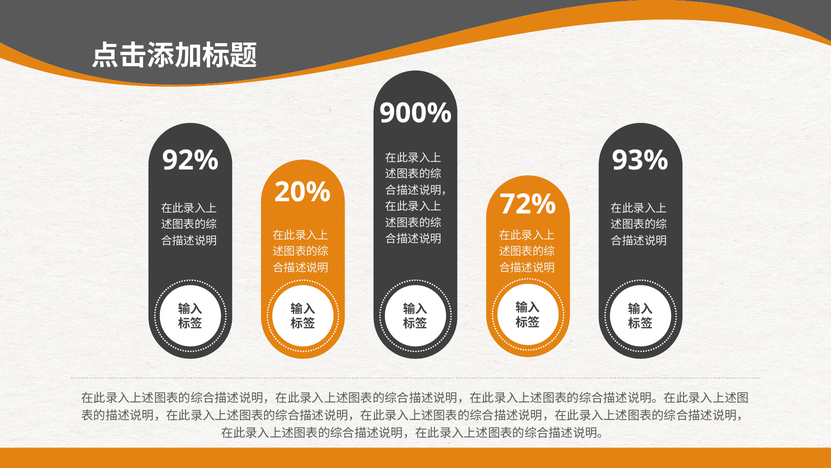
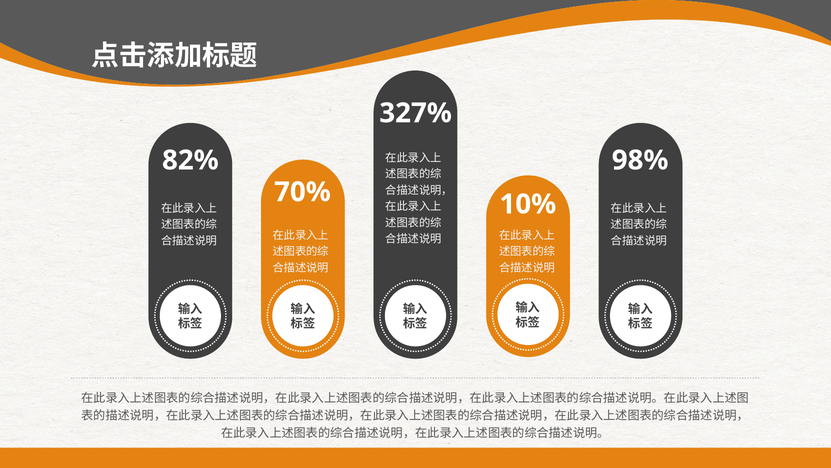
900%: 900% -> 327%
92%: 92% -> 82%
93%: 93% -> 98%
20%: 20% -> 70%
72%: 72% -> 10%
